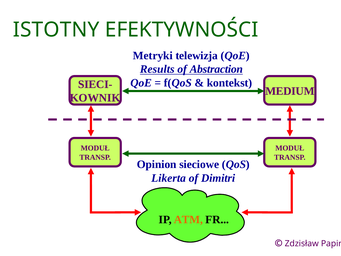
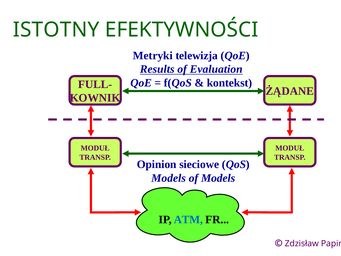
Abstraction: Abstraction -> Evaluation
SIECI-: SIECI- -> FULL-
MEDIUM: MEDIUM -> ŻĄDANE
Likerta at (169, 178): Likerta -> Models
of Dimitri: Dimitri -> Models
ATM colour: orange -> blue
